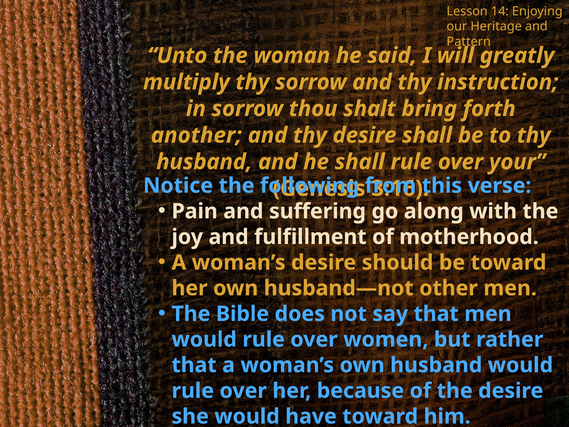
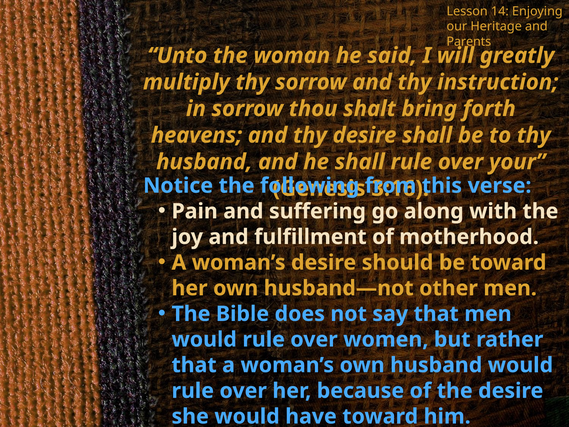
Pattern: Pattern -> Parents
another: another -> heavens
